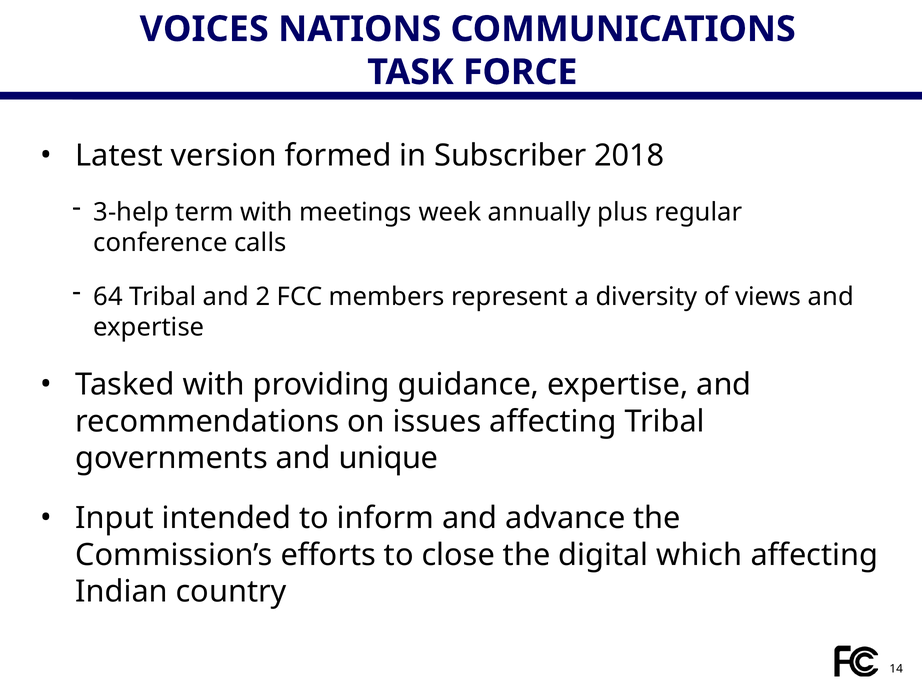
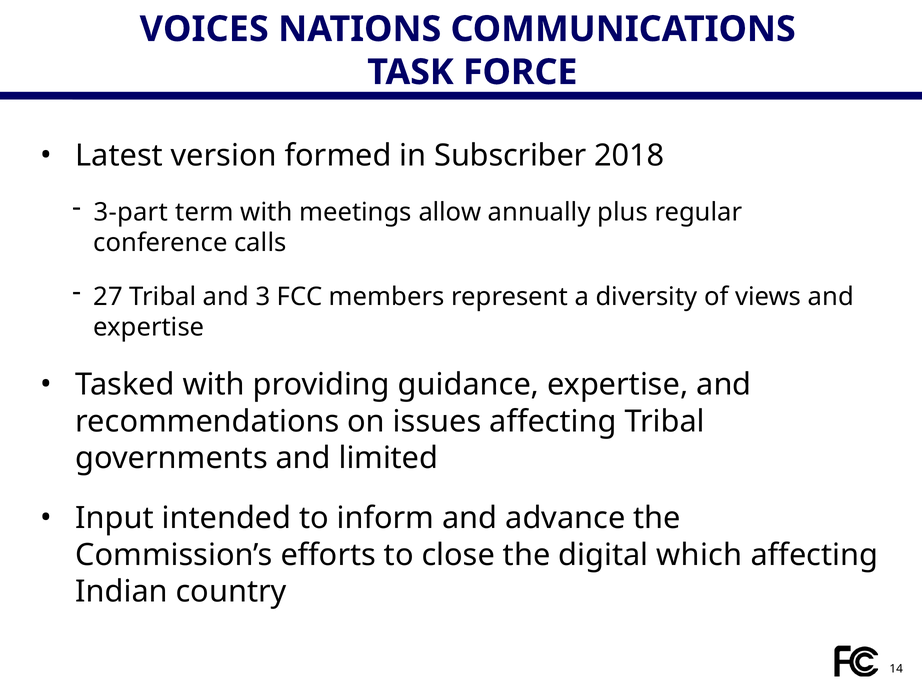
3-help: 3-help -> 3-part
week: week -> allow
64: 64 -> 27
2: 2 -> 3
unique: unique -> limited
